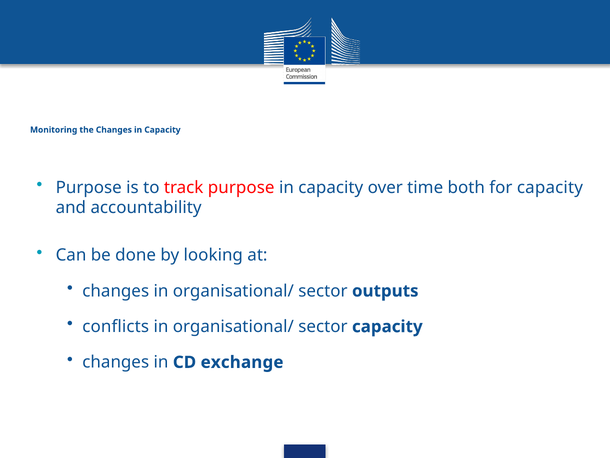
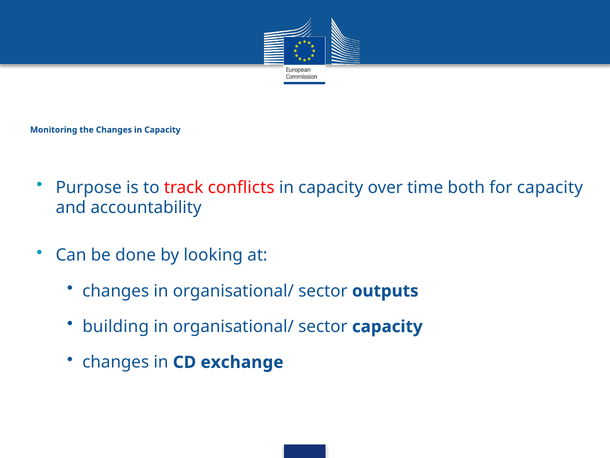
track purpose: purpose -> conflicts
conflicts: conflicts -> building
